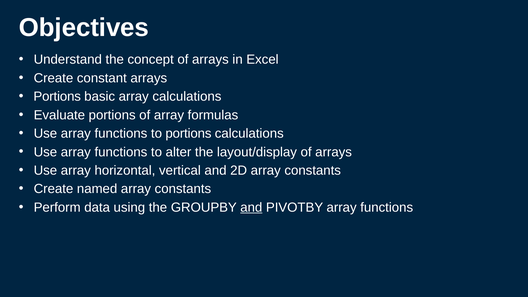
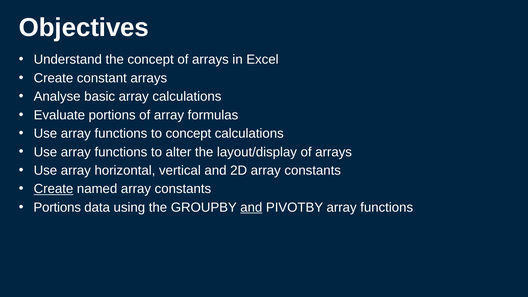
Portions at (57, 97): Portions -> Analyse
to portions: portions -> concept
Create at (53, 189) underline: none -> present
Perform at (57, 207): Perform -> Portions
